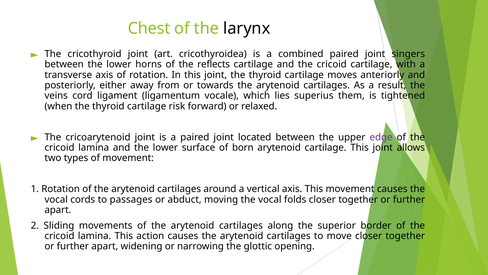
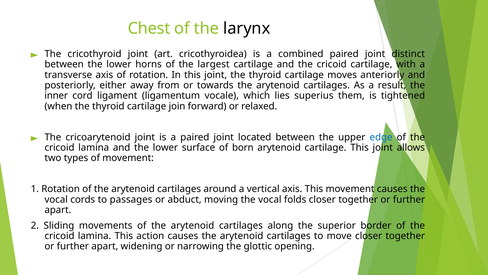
singers: singers -> distinct
reflects: reflects -> largest
veins: veins -> inner
risk: risk -> join
edge colour: purple -> blue
